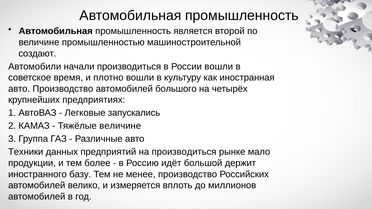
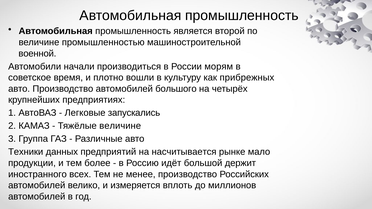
создают: создают -> военной
России вошли: вошли -> морям
иностранная: иностранная -> прибрежных
на производиться: производиться -> насчитывается
базу: базу -> всех
